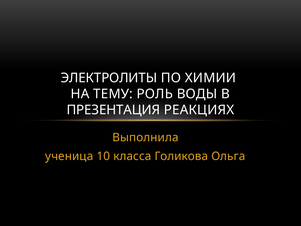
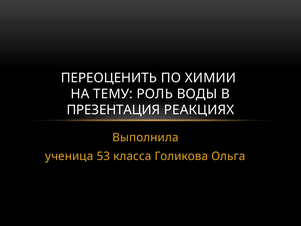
ЭЛЕКТРОЛИТЫ: ЭЛЕКТРОЛИТЫ -> ПЕРЕОЦЕНИТЬ
10: 10 -> 53
